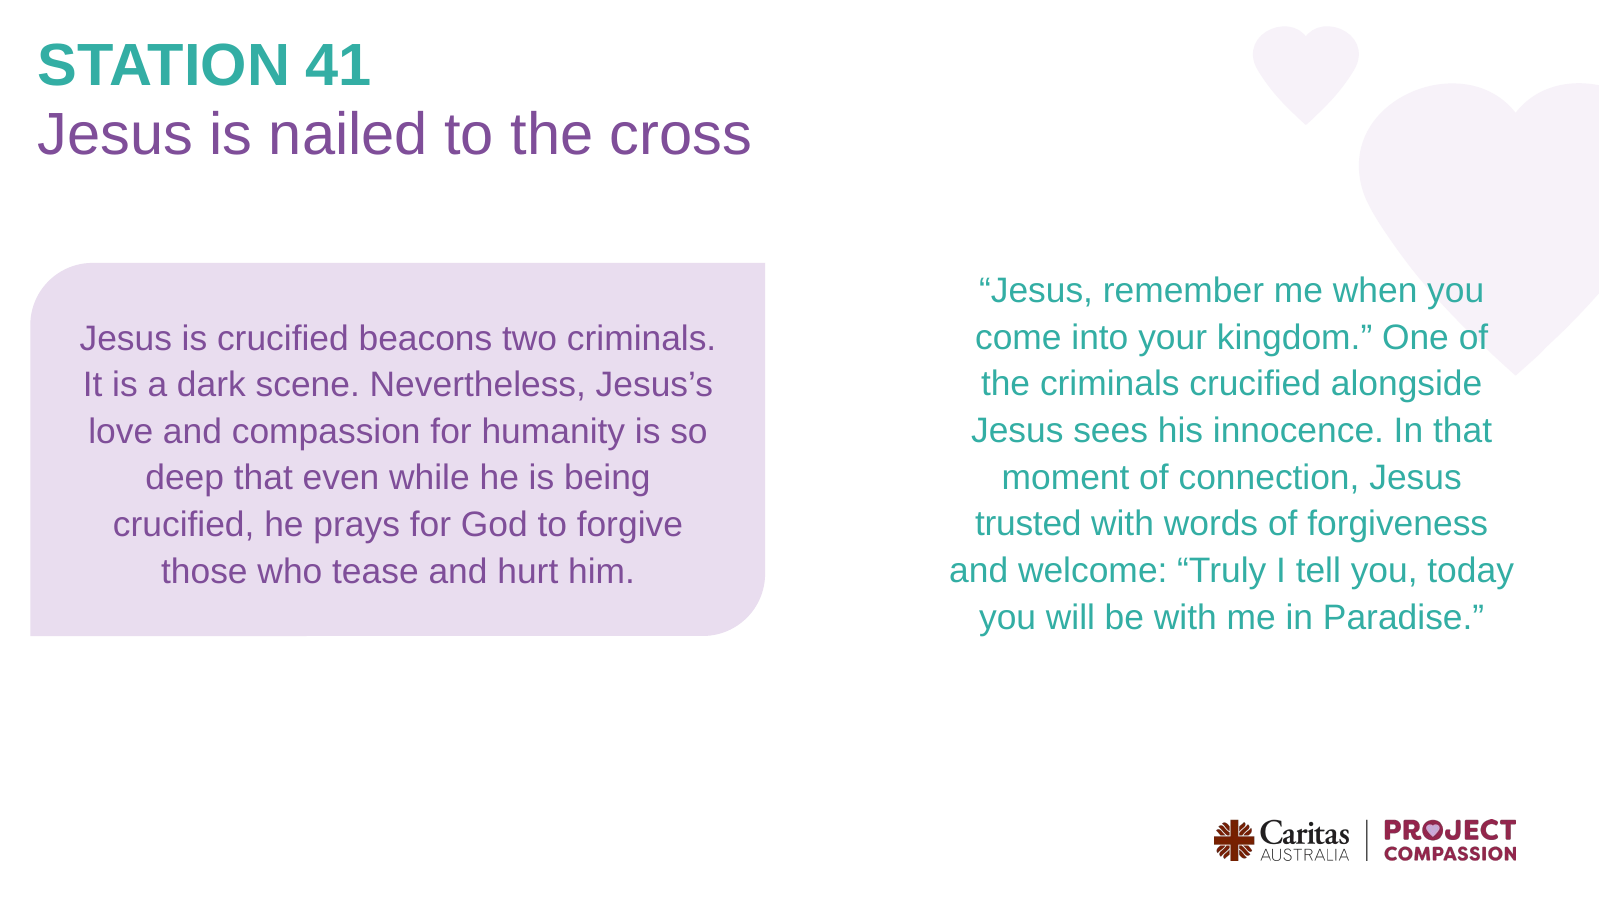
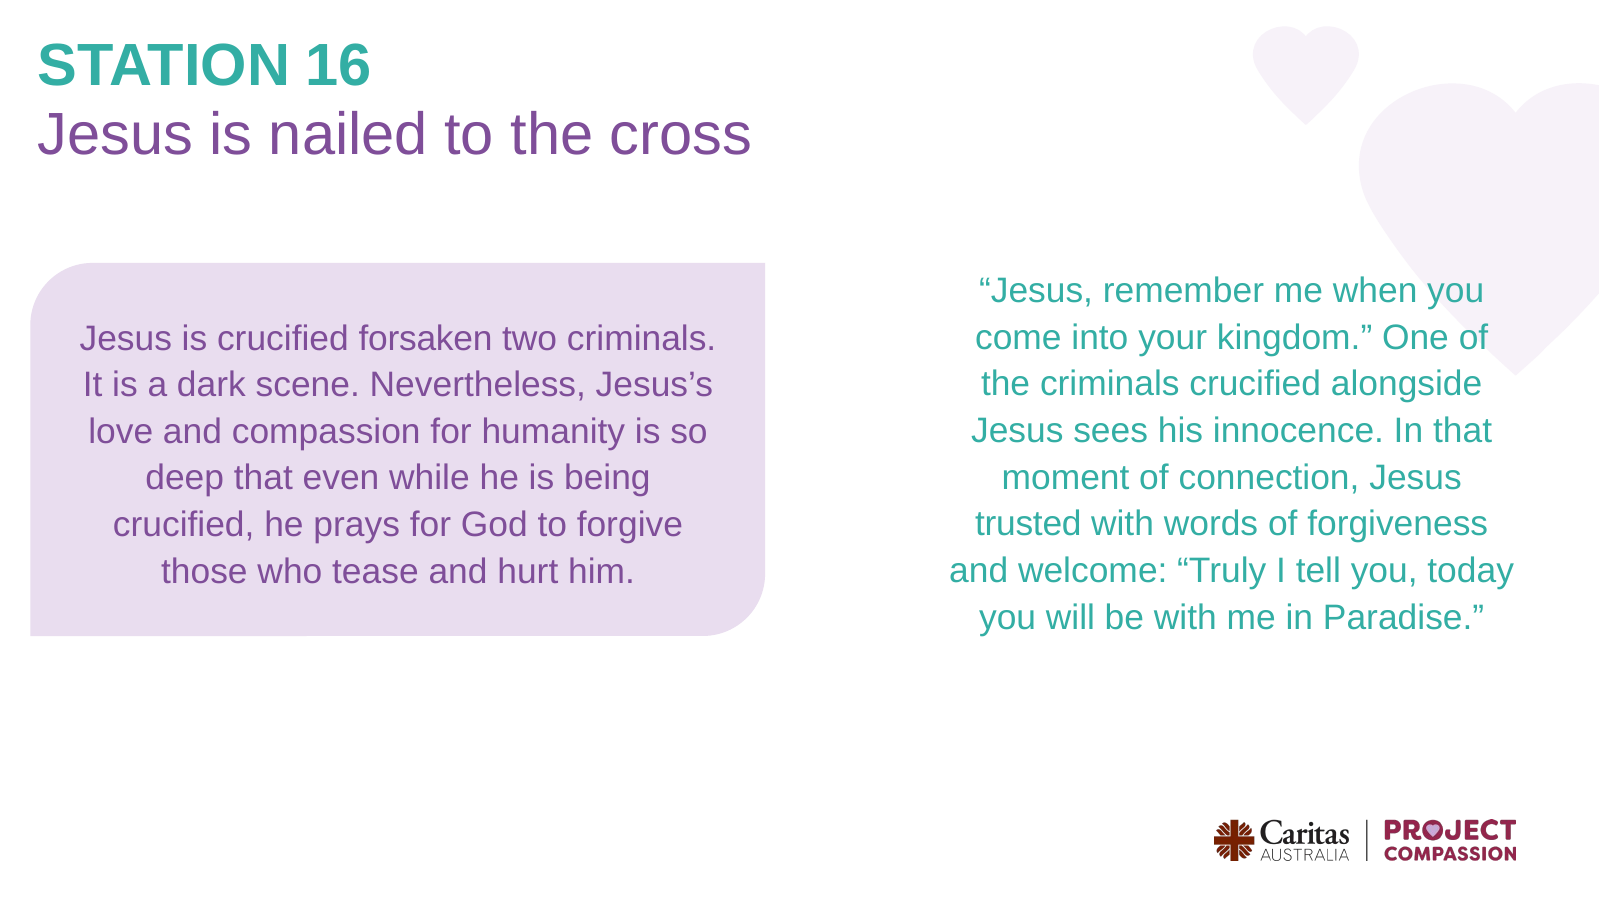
41: 41 -> 16
beacons: beacons -> forsaken
